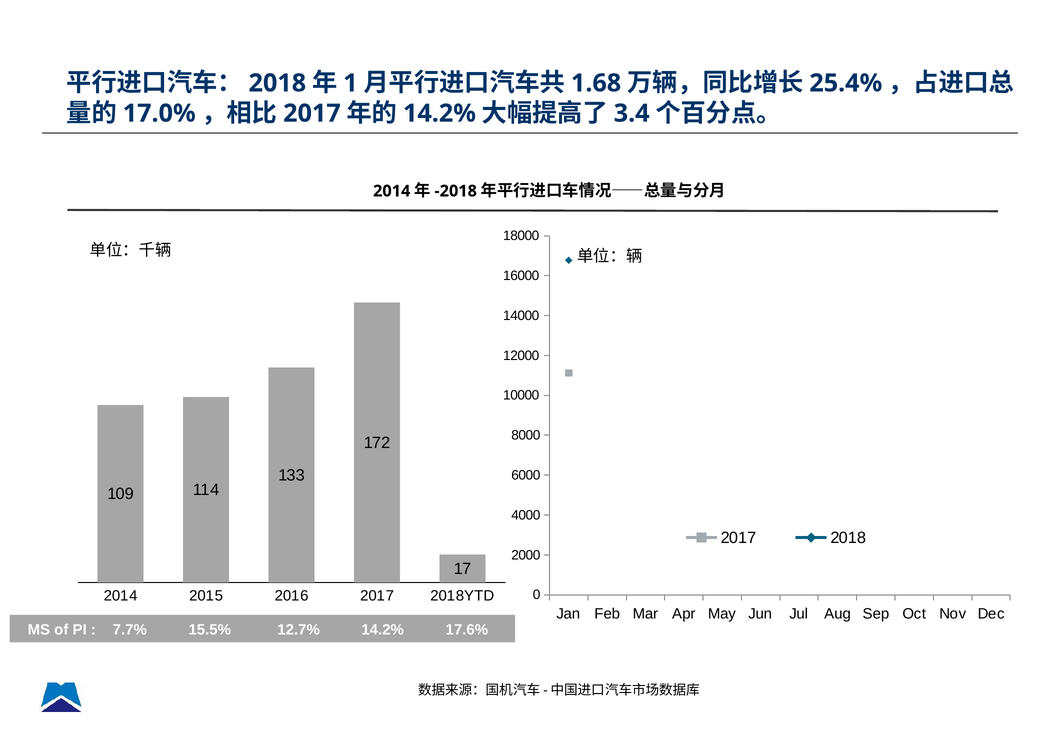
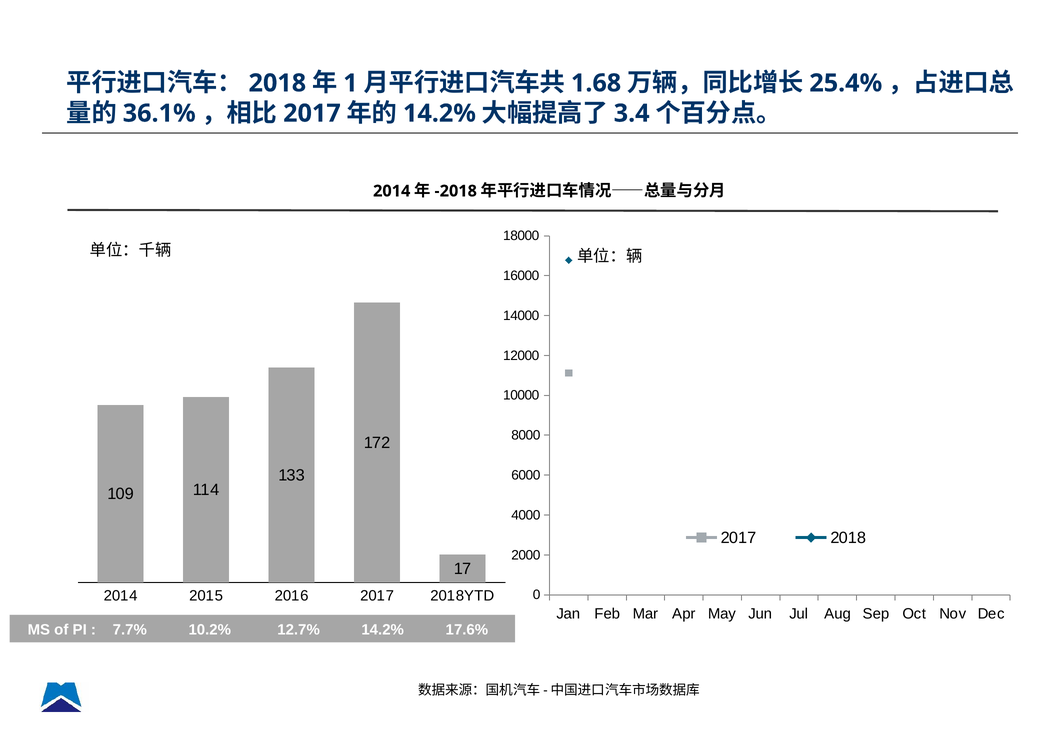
17.0%: 17.0% -> 36.1%
15.5%: 15.5% -> 10.2%
